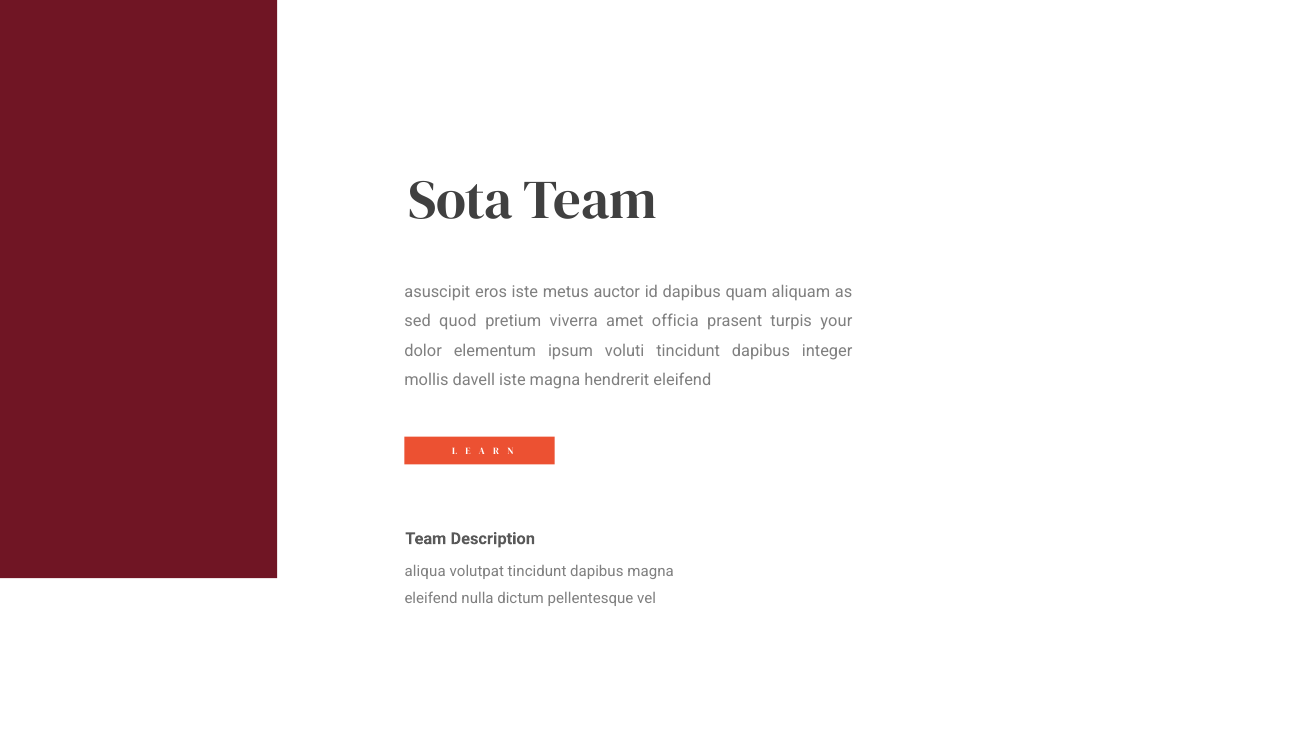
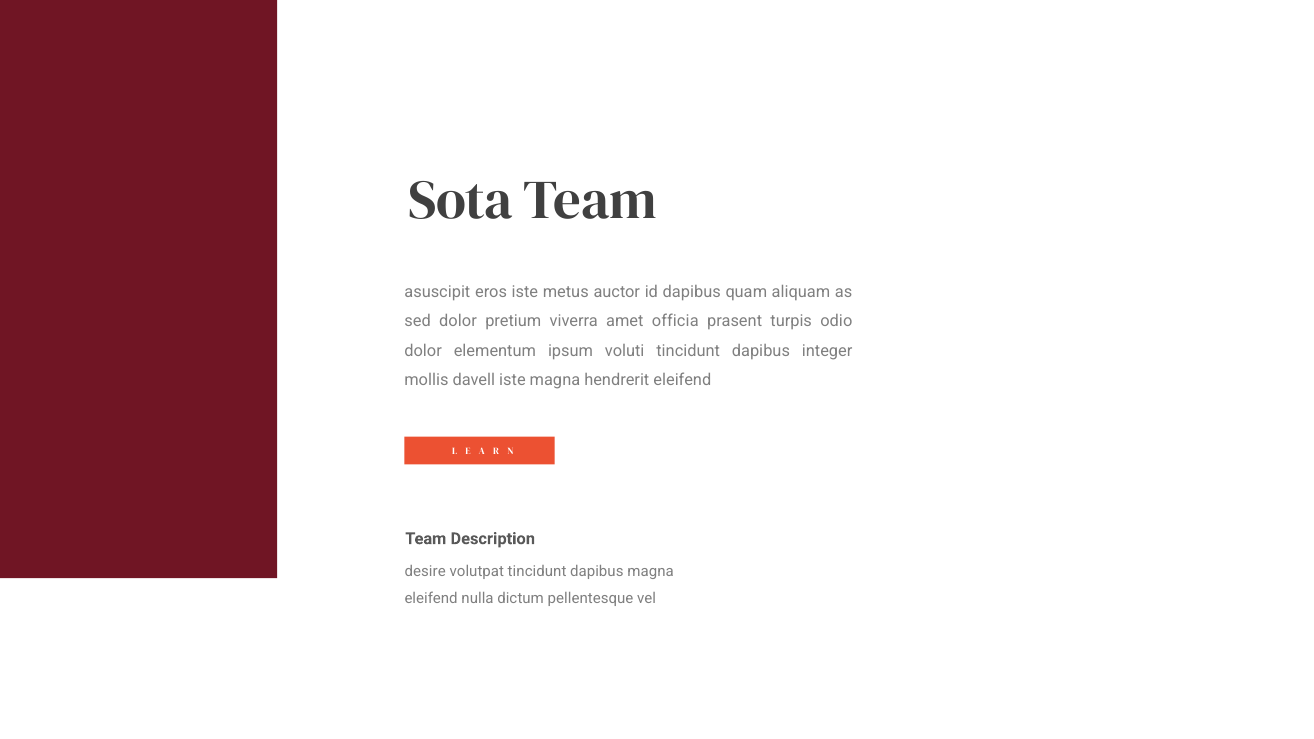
sed quod: quod -> dolor
your: your -> odio
aliqua: aliqua -> desire
